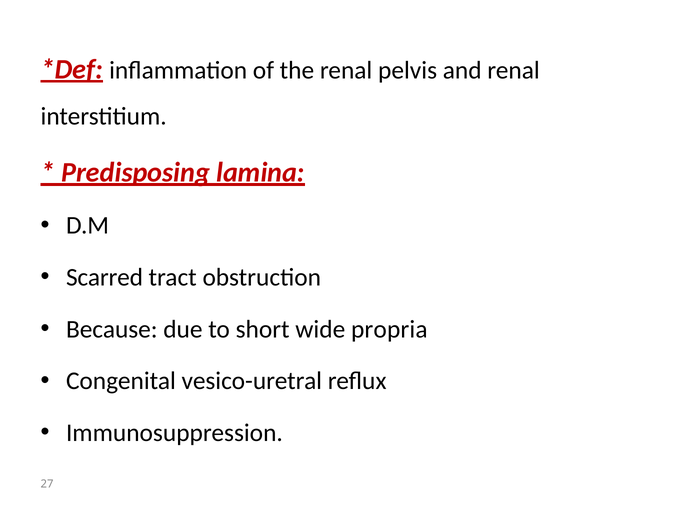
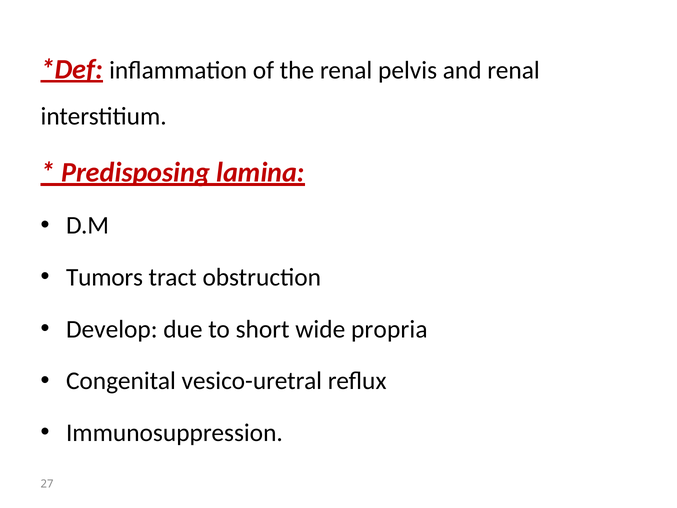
Scarred: Scarred -> Tumors
Because: Because -> Develop
